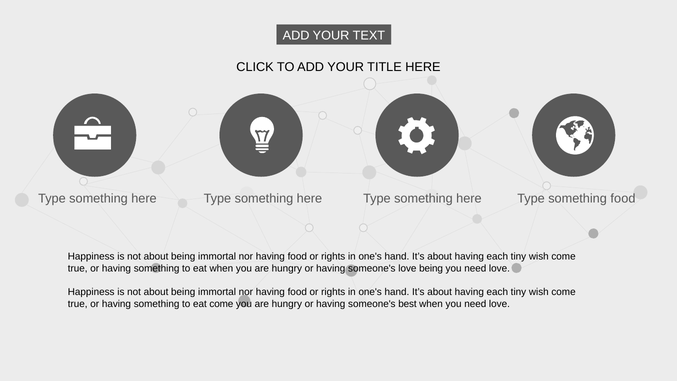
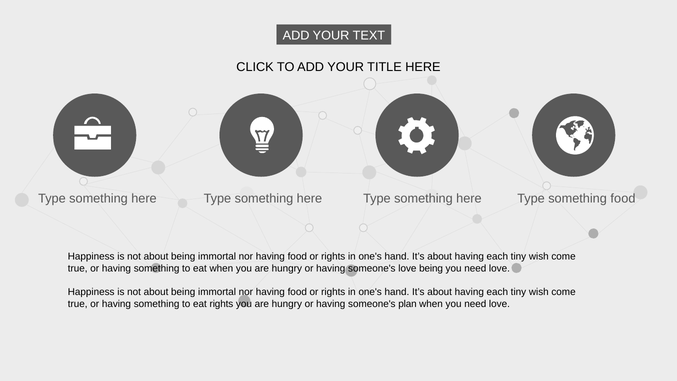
eat come: come -> rights
best: best -> plan
